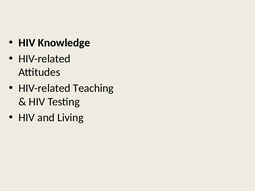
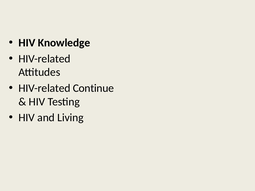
Teaching: Teaching -> Continue
